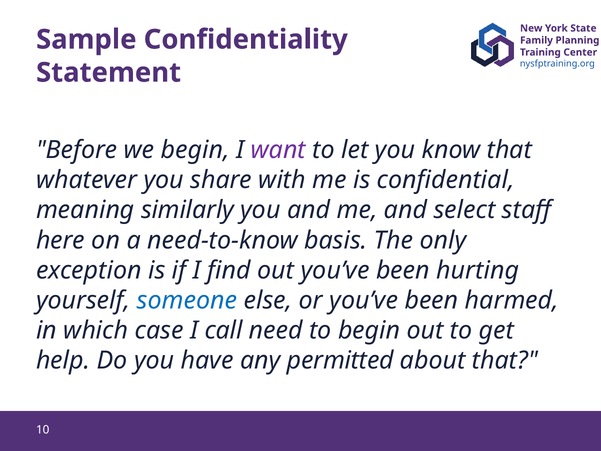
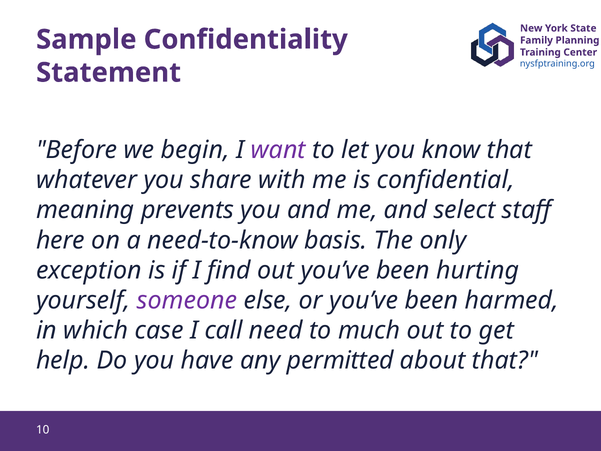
similarly: similarly -> prevents
someone colour: blue -> purple
to begin: begin -> much
